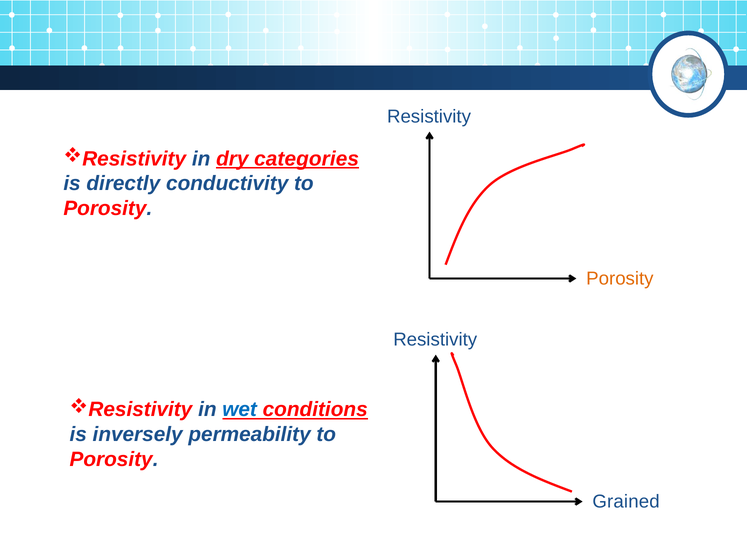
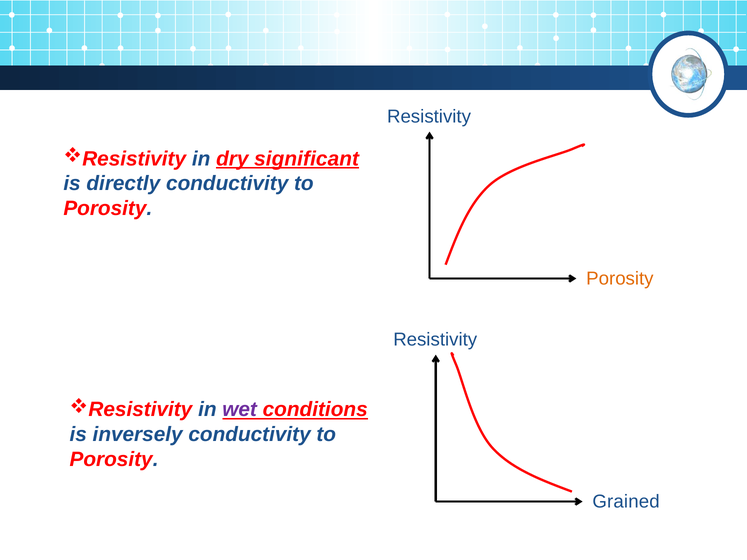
categories: categories -> significant
wet colour: blue -> purple
inversely permeability: permeability -> conductivity
